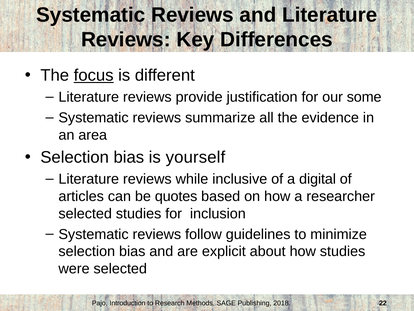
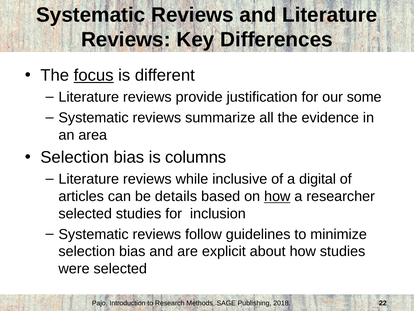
yourself: yourself -> columns
quotes: quotes -> details
how at (277, 196) underline: none -> present
